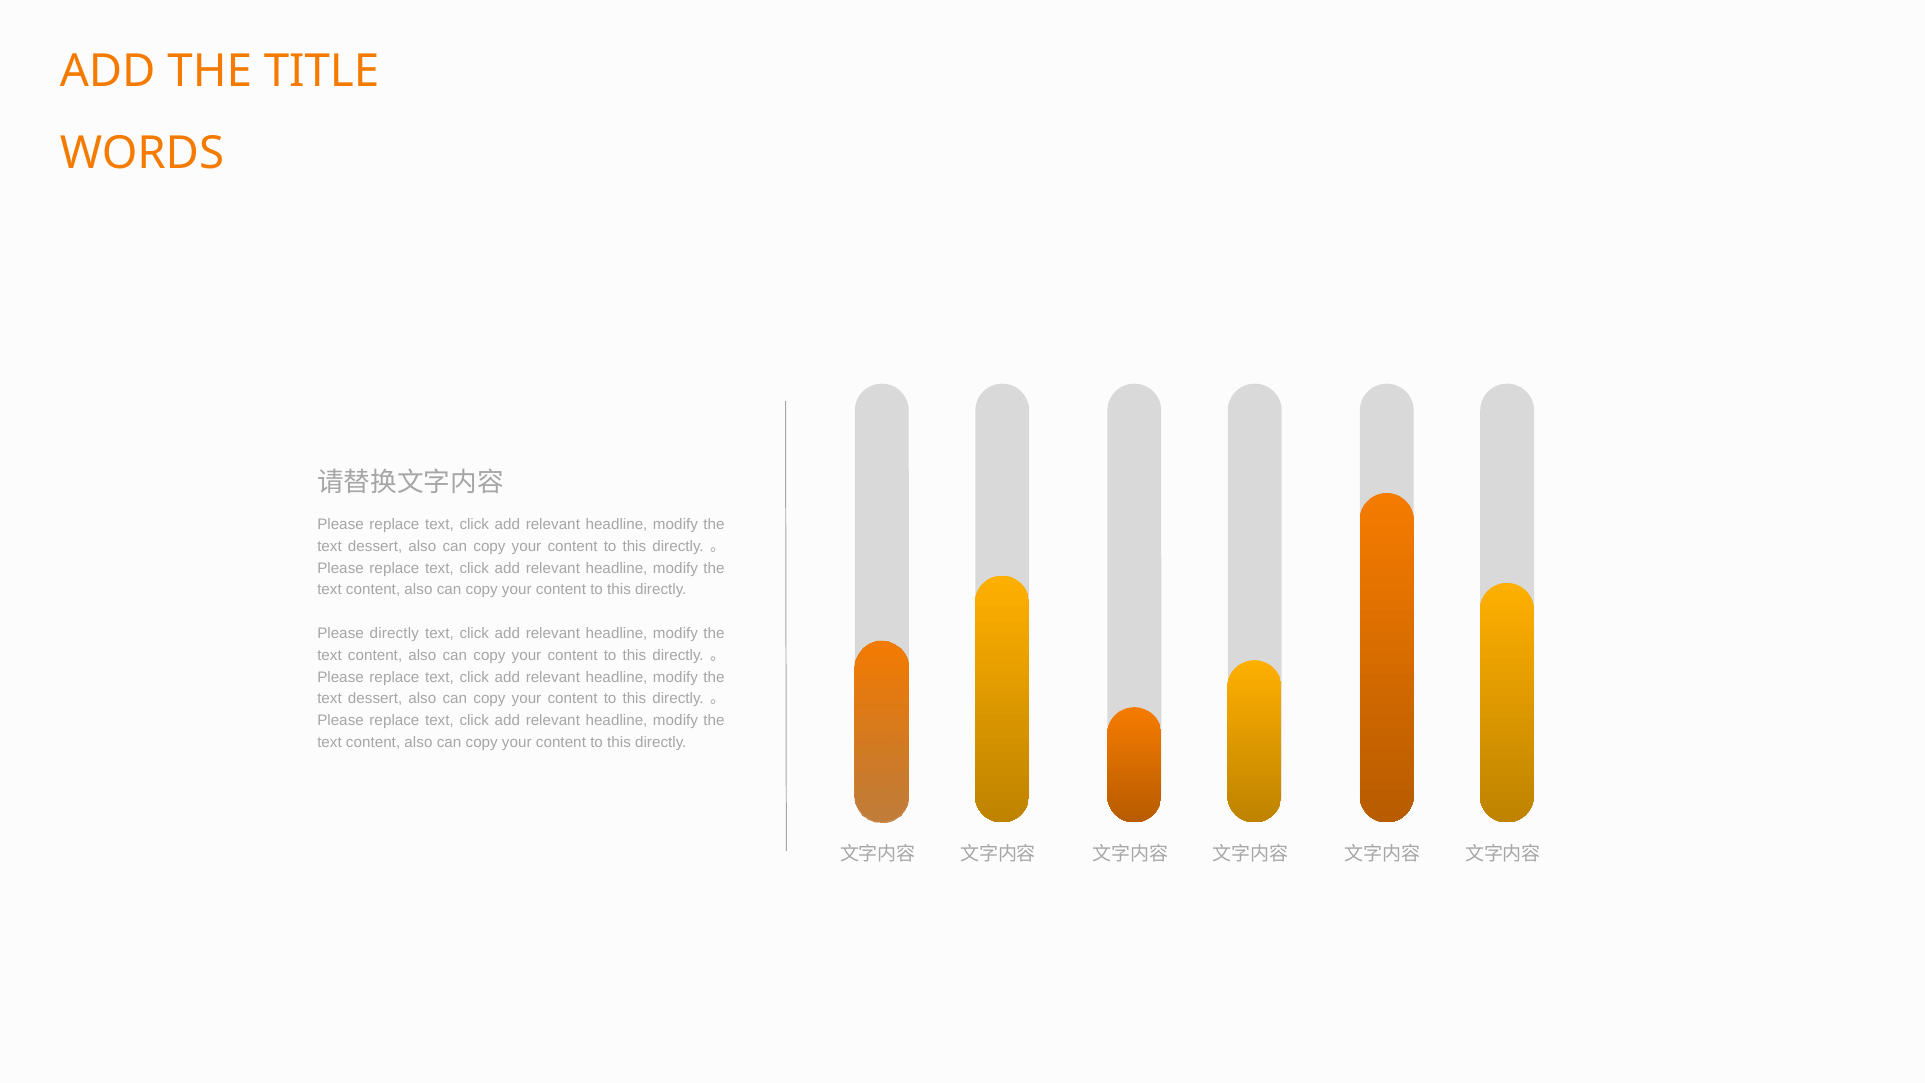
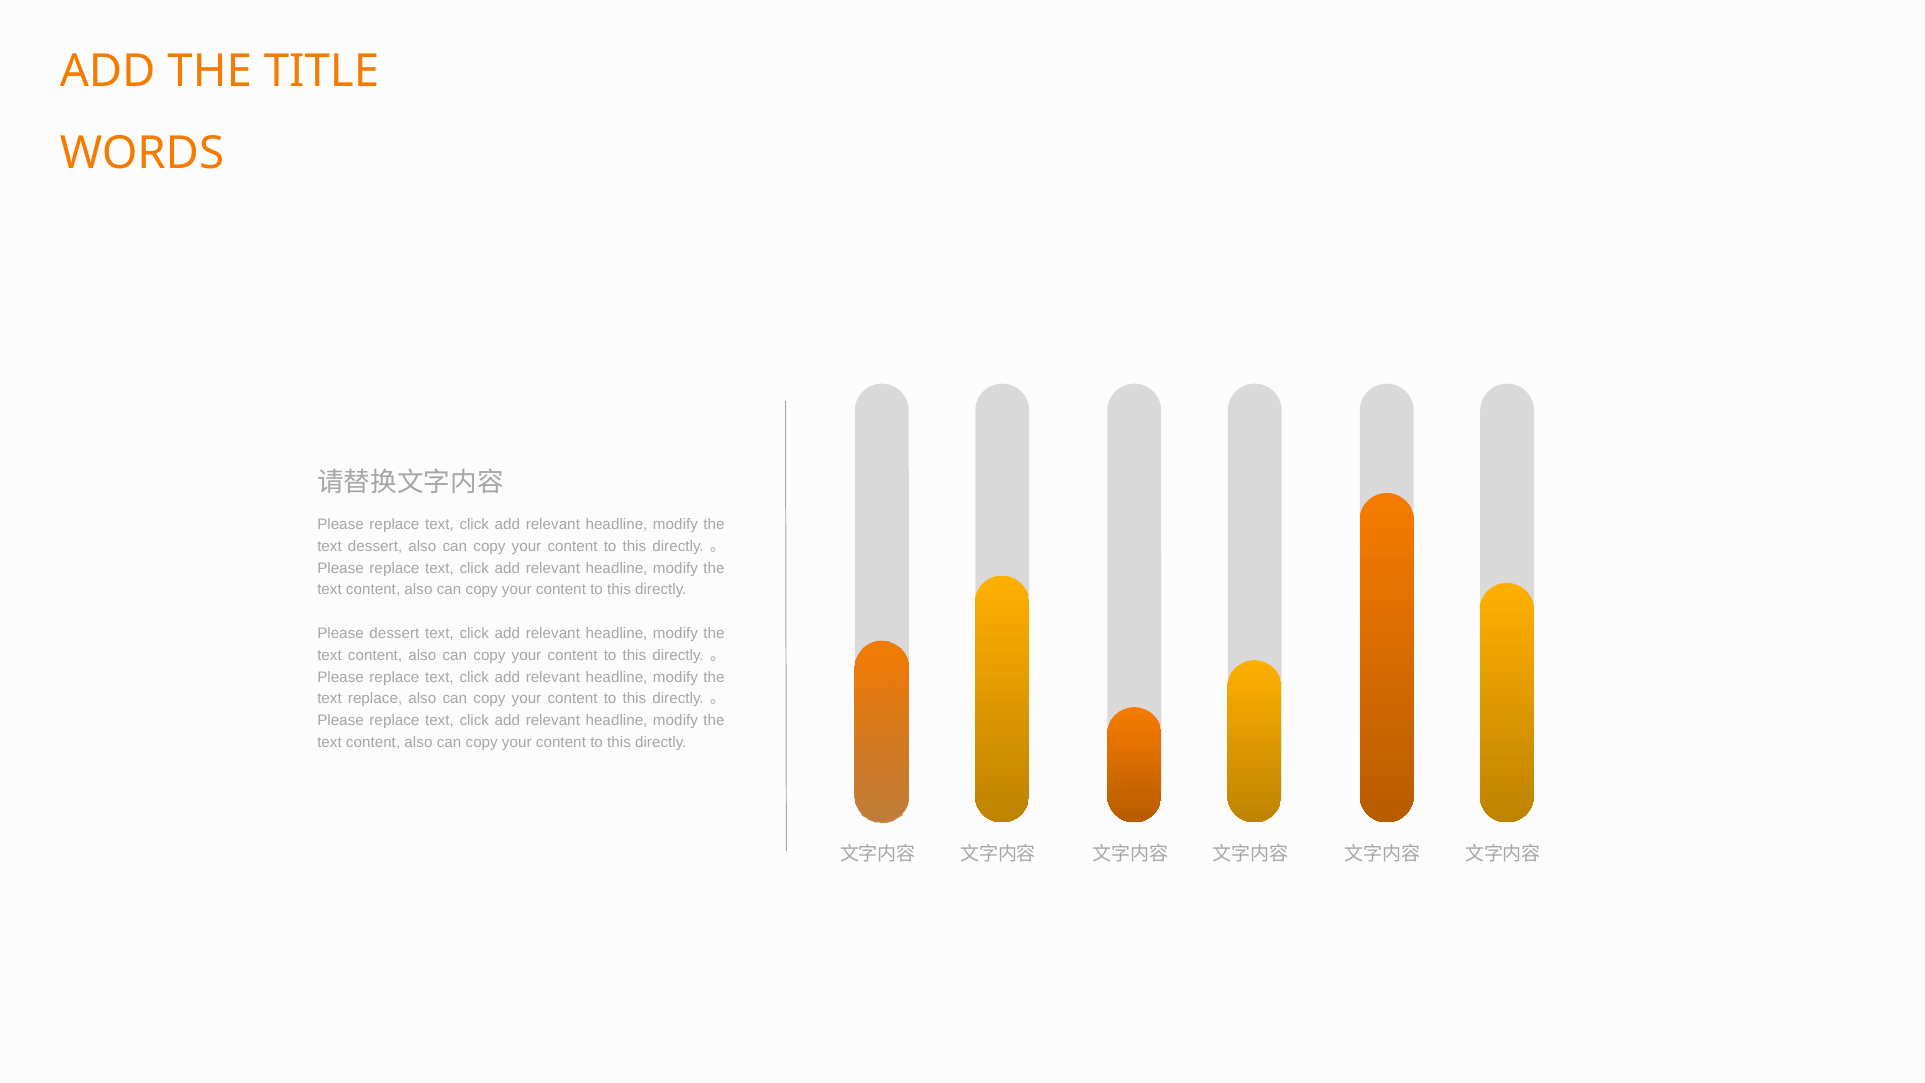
Please directly: directly -> dessert
dessert at (375, 699): dessert -> replace
